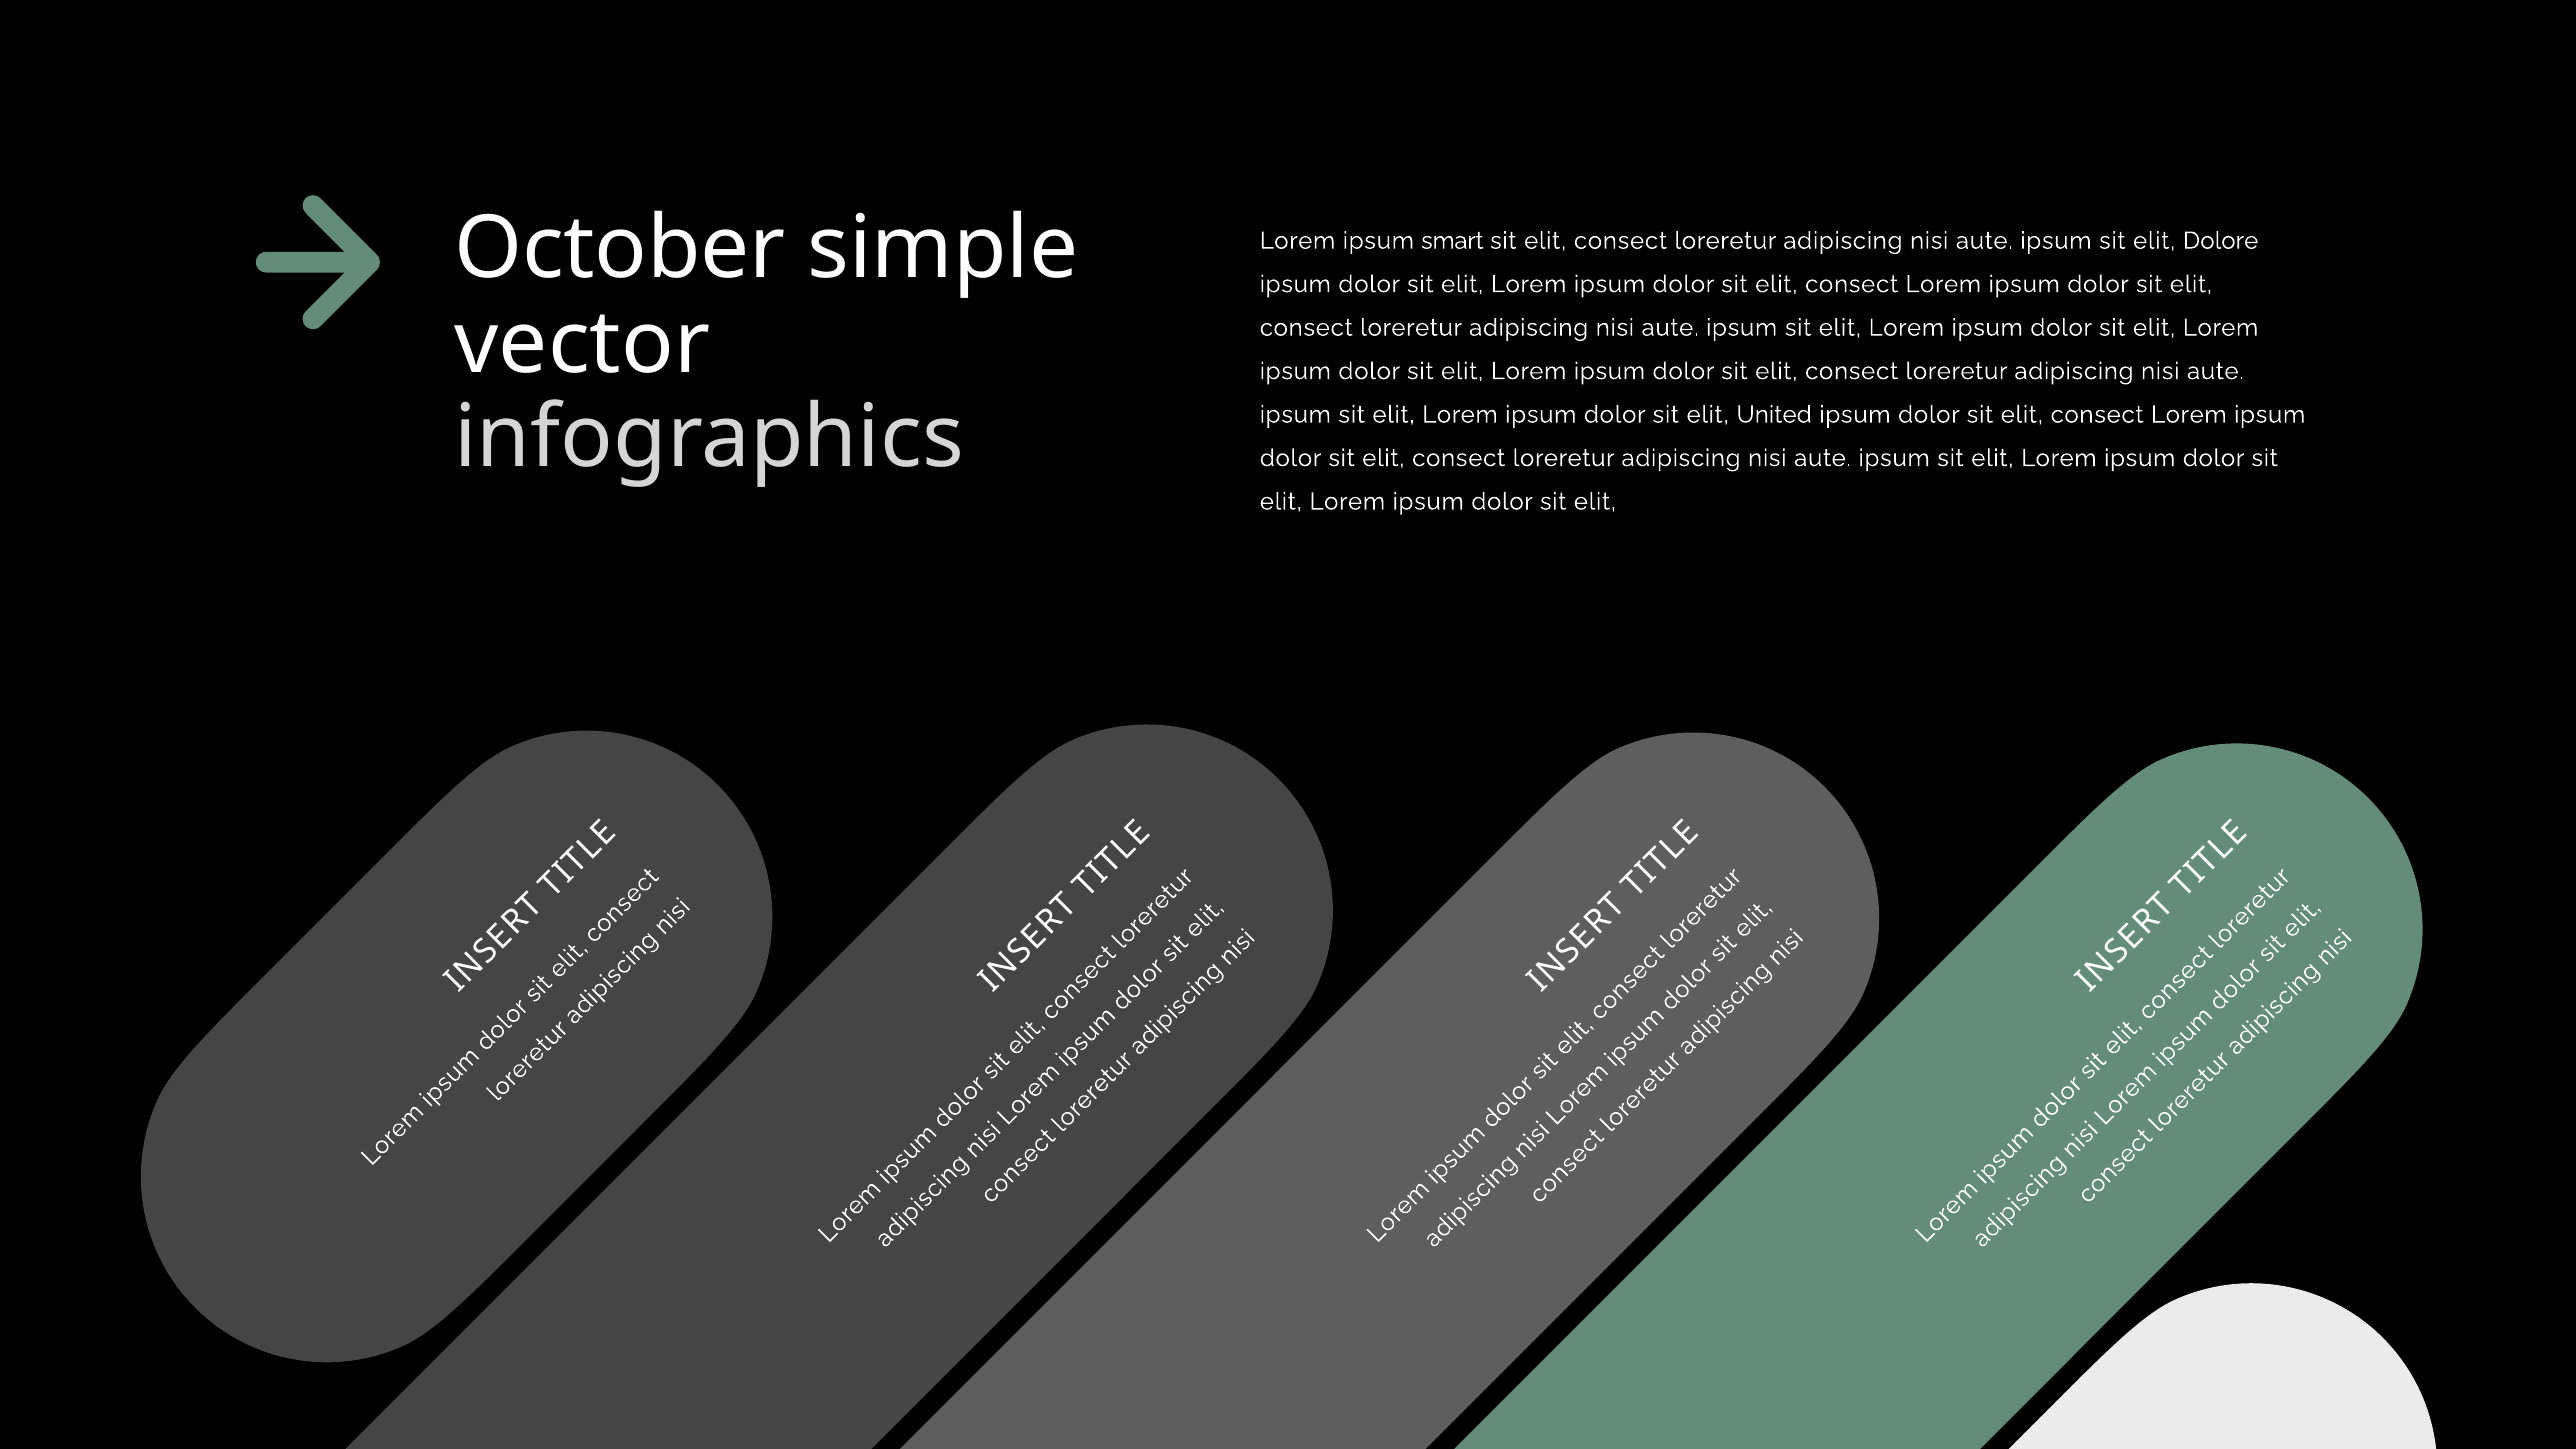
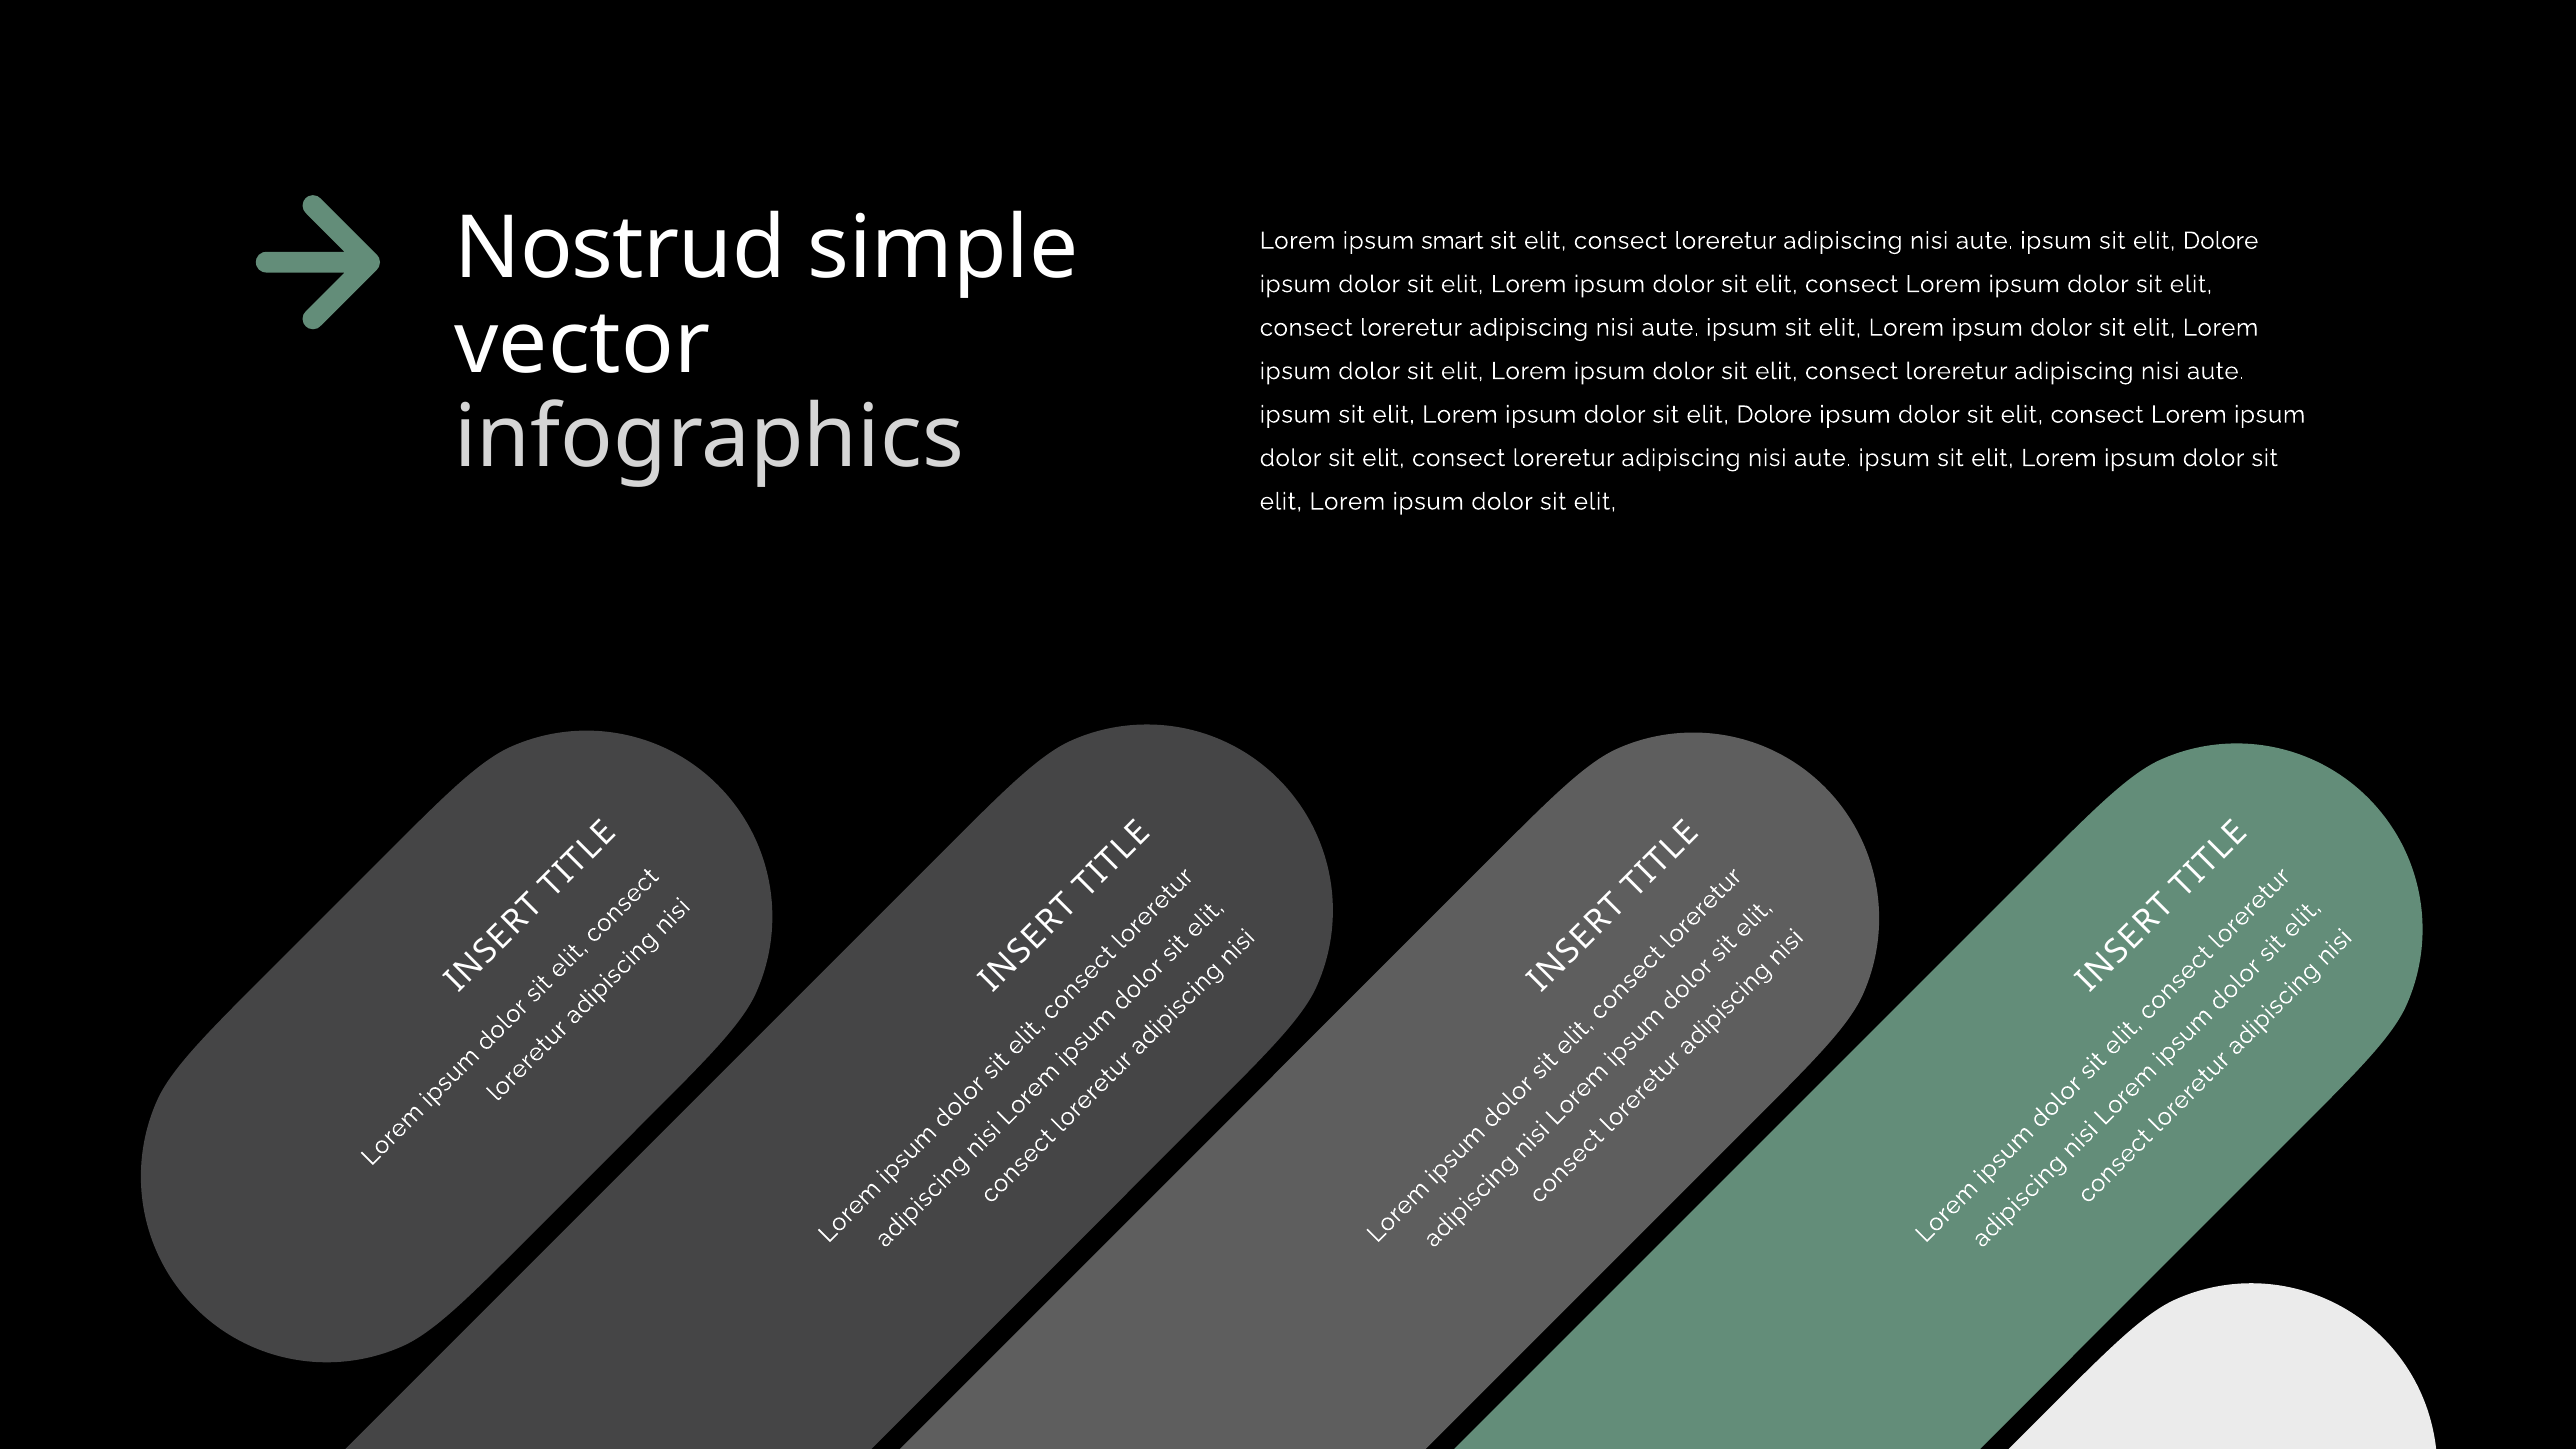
October: October -> Nostrud
dolor sit elit United: United -> Dolore
